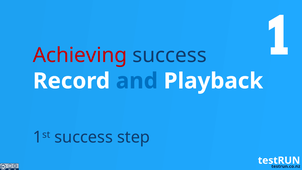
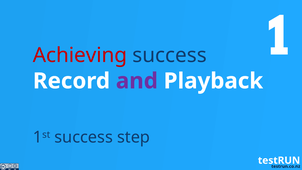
and colour: blue -> purple
